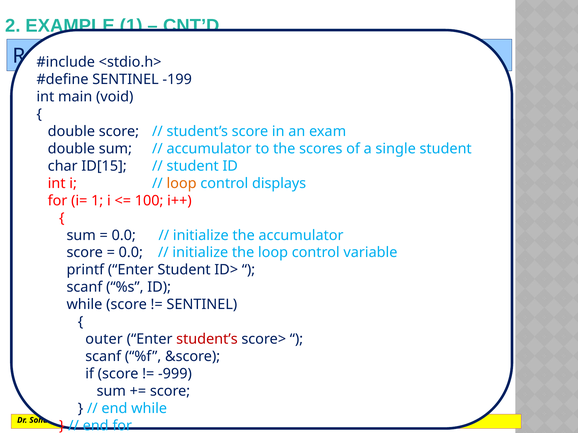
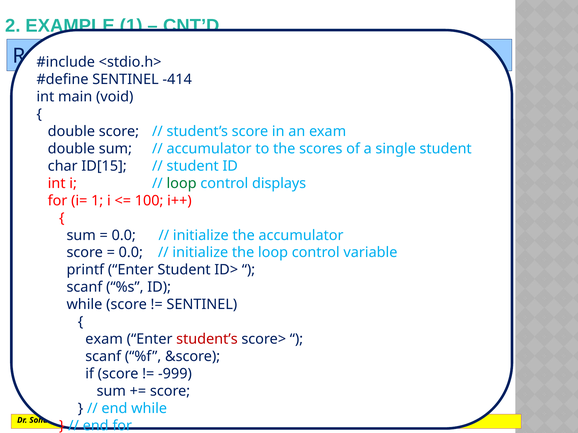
-199: -199 -> -414
loop at (182, 183) colour: orange -> green
outer at (104, 340): outer -> exam
